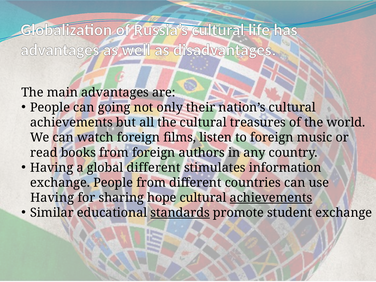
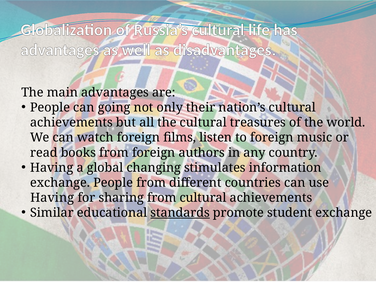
global different: different -> changing
sharing hope: hope -> from
achievements at (271, 198) underline: present -> none
